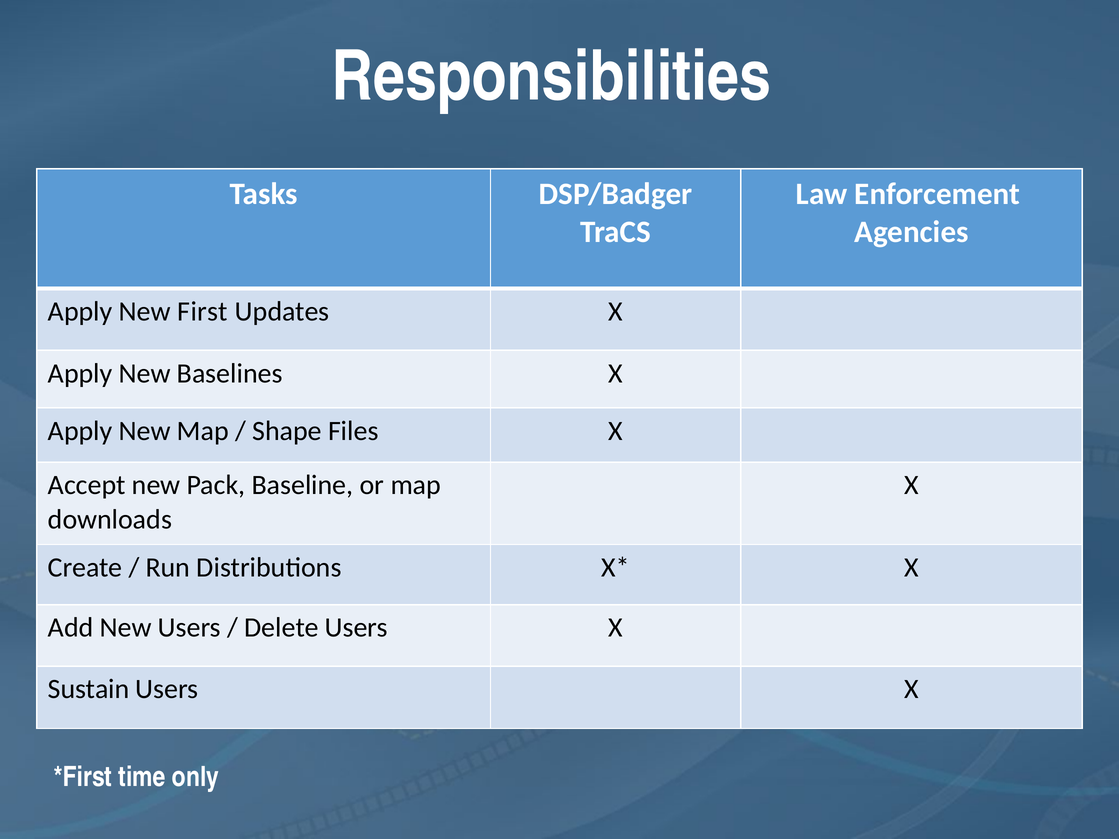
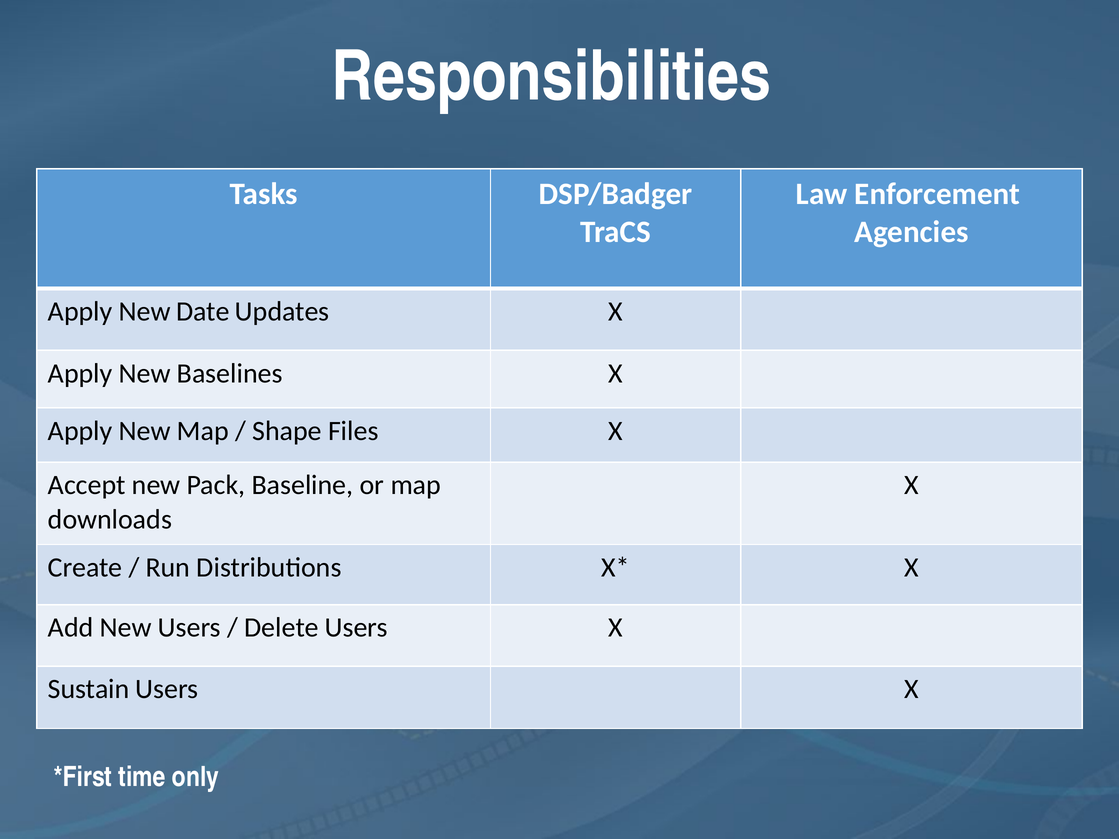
First: First -> Date
